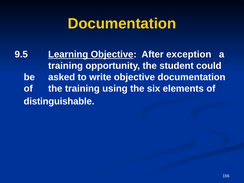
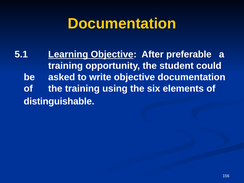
9.5: 9.5 -> 5.1
exception: exception -> preferable
